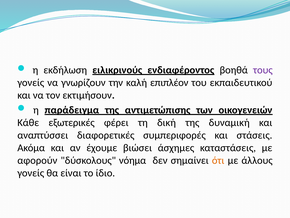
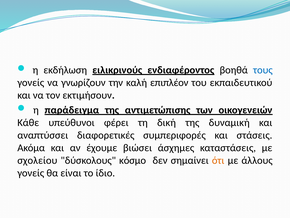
τους colour: purple -> blue
εξωτερικές: εξωτερικές -> υπεύθυνοι
αφορούν: αφορούν -> σχολείου
νόημα: νόημα -> κόσμο
